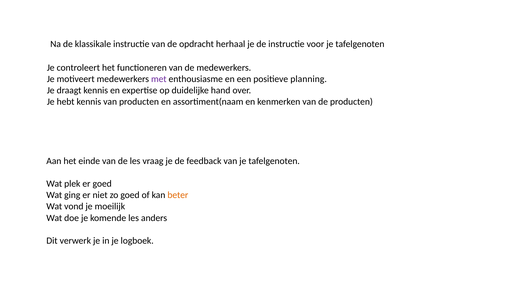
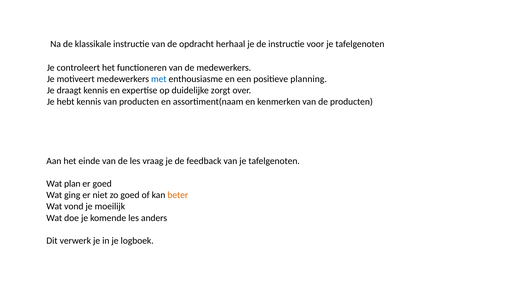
met colour: purple -> blue
hand: hand -> zorgt
plek: plek -> plan
